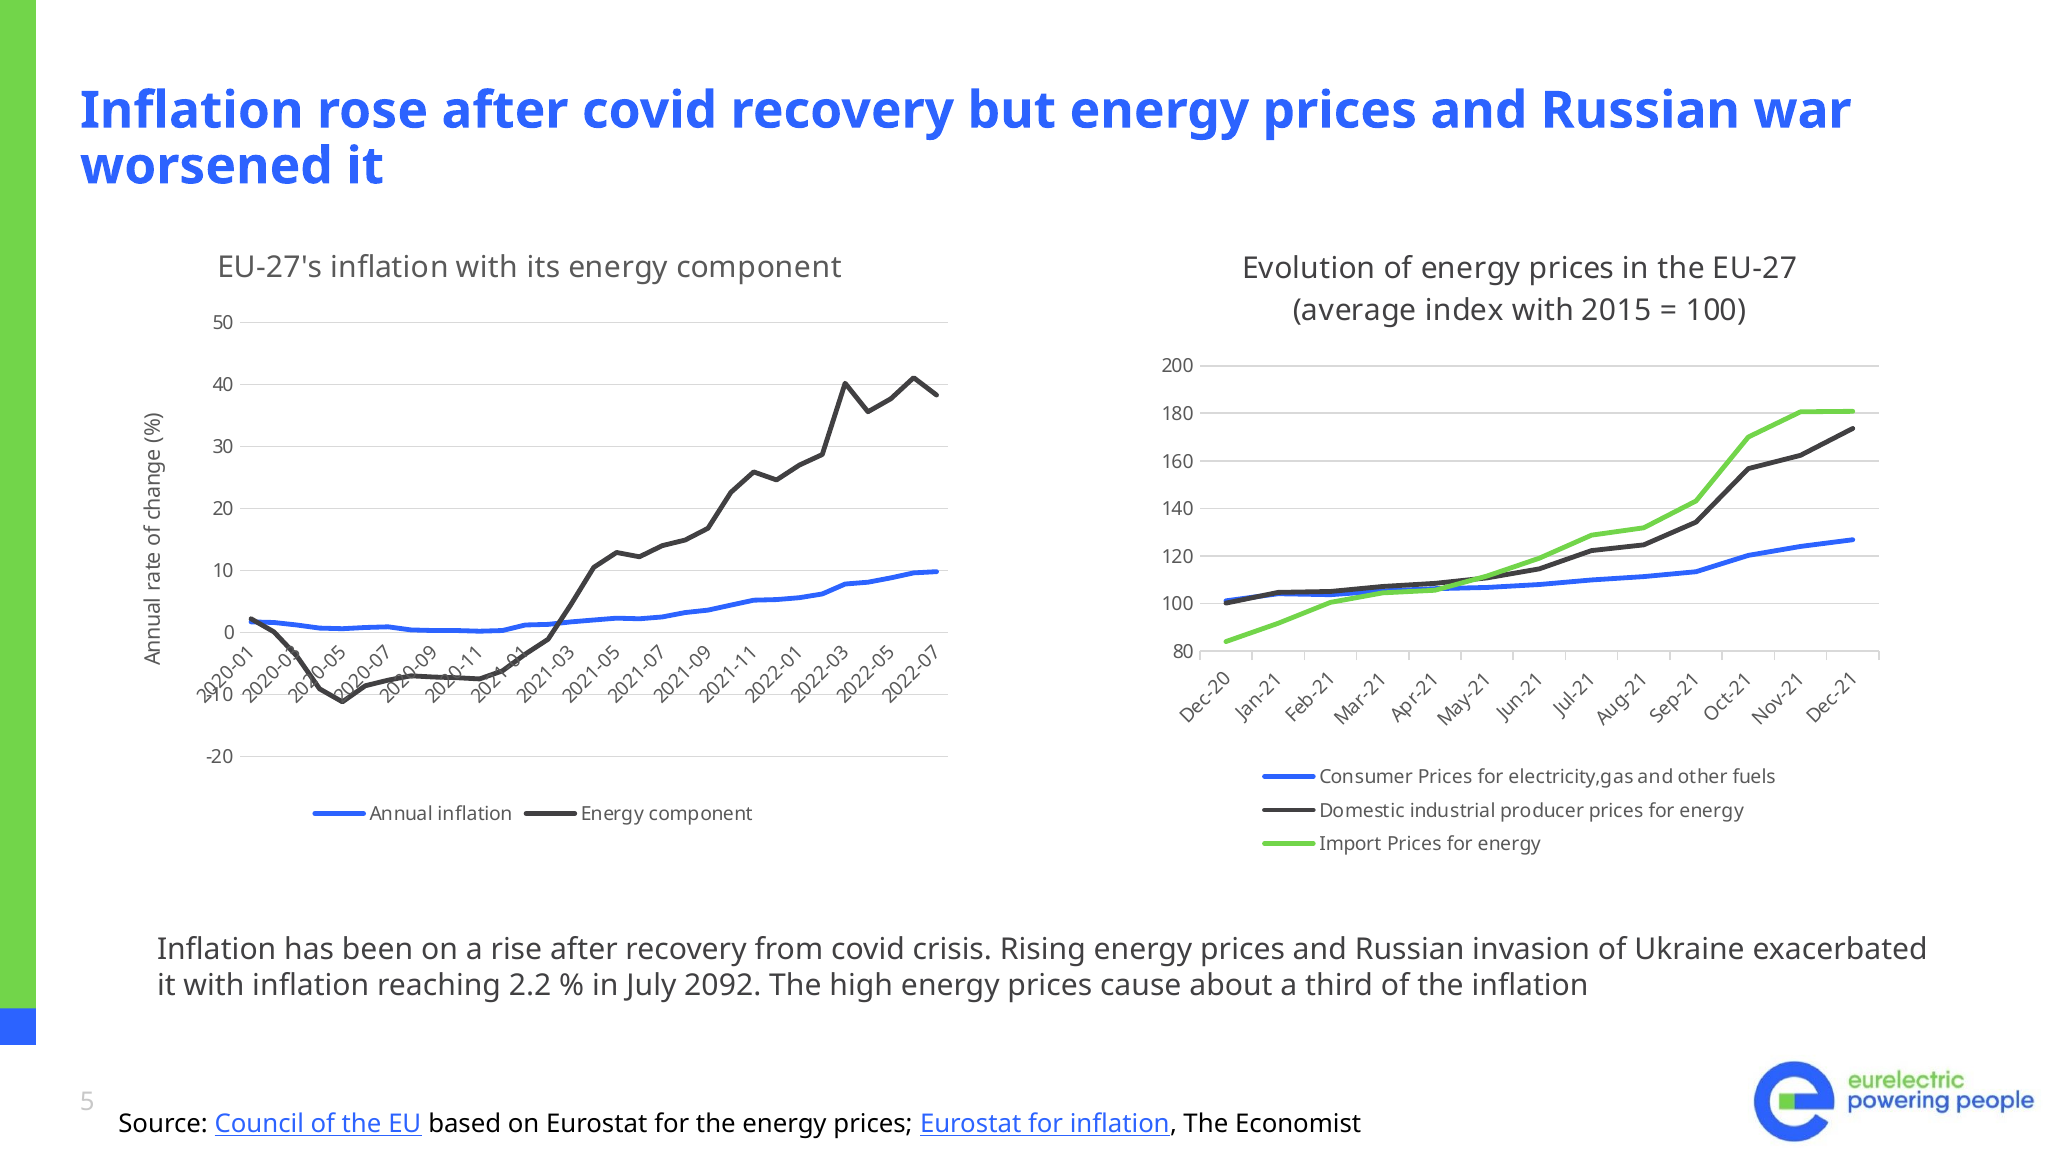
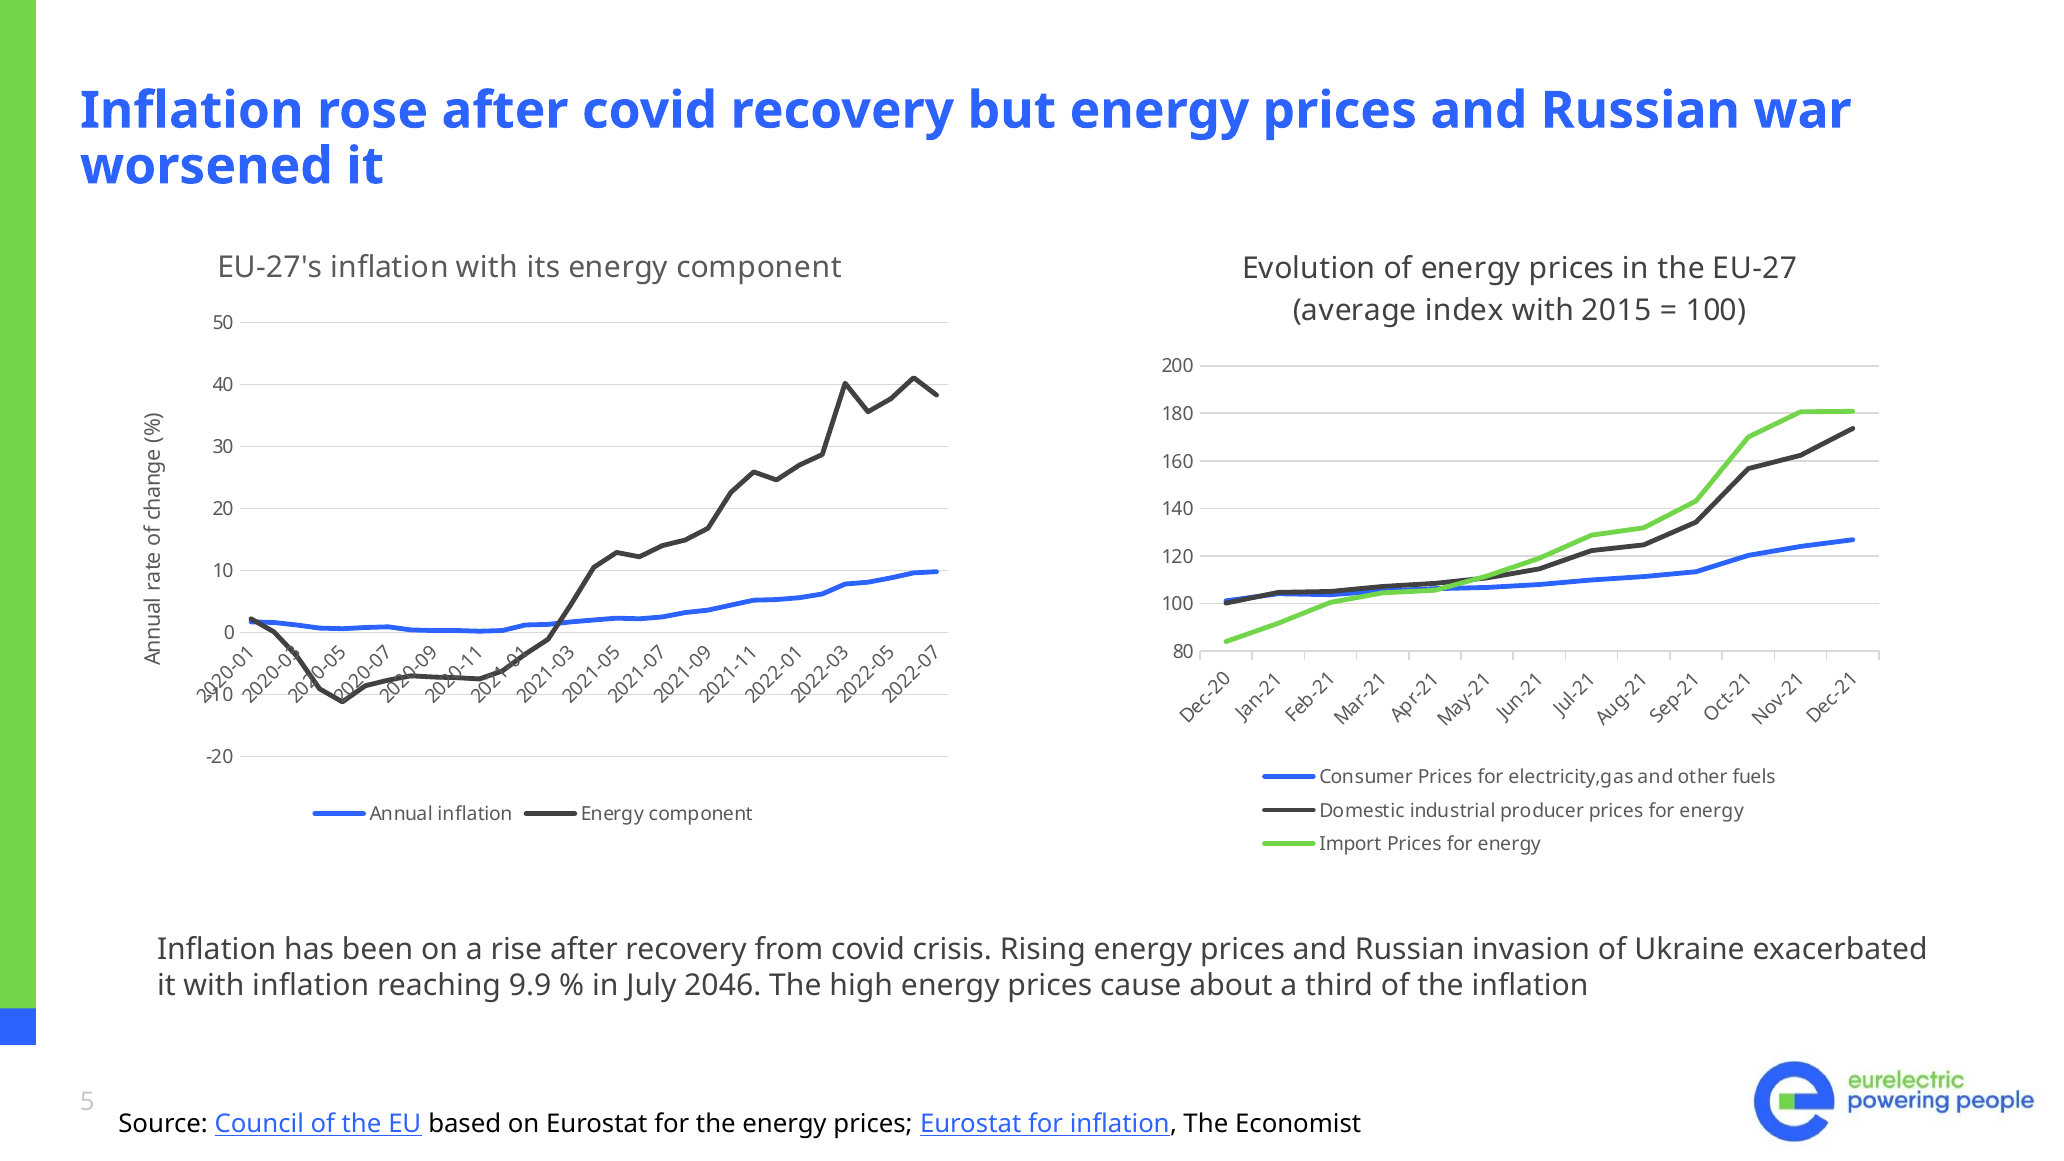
2.2: 2.2 -> 9.9
2092: 2092 -> 2046
